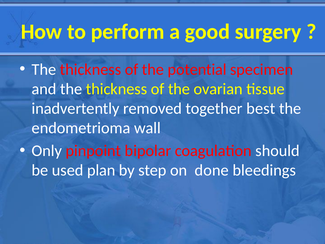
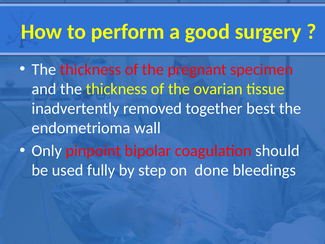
potential: potential -> pregnant
plan: plan -> fully
